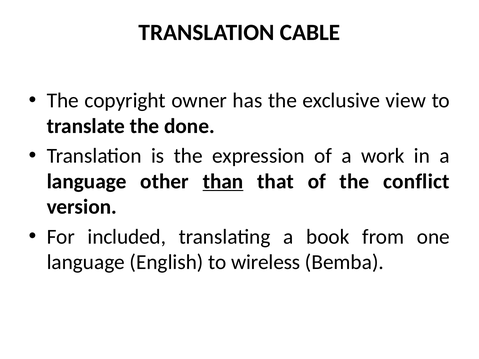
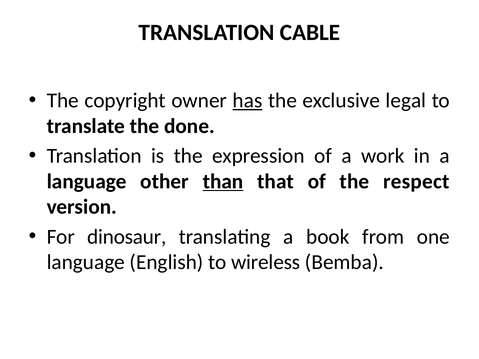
has underline: none -> present
view: view -> legal
conflict: conflict -> respect
included: included -> dinosaur
